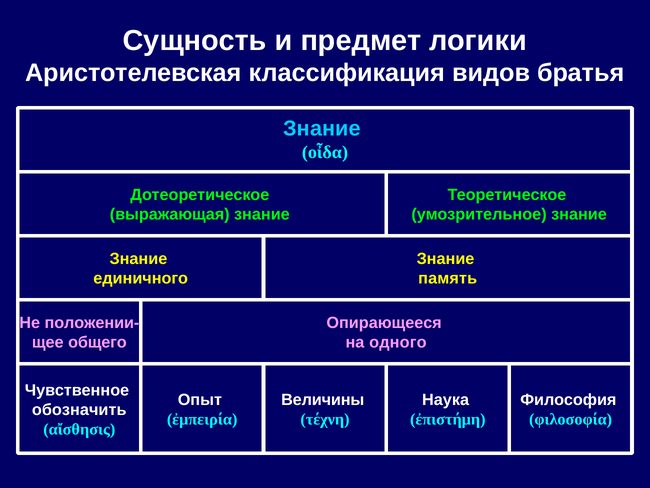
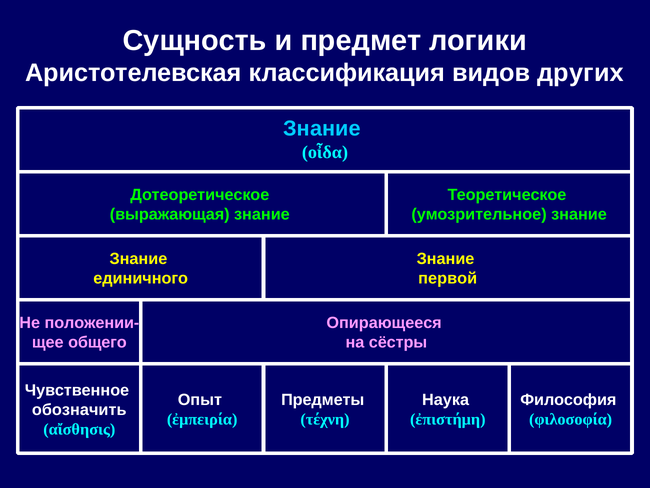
братья: братья -> других
память: память -> первой
одного: одного -> сёстры
Величины: Величины -> Предметы
